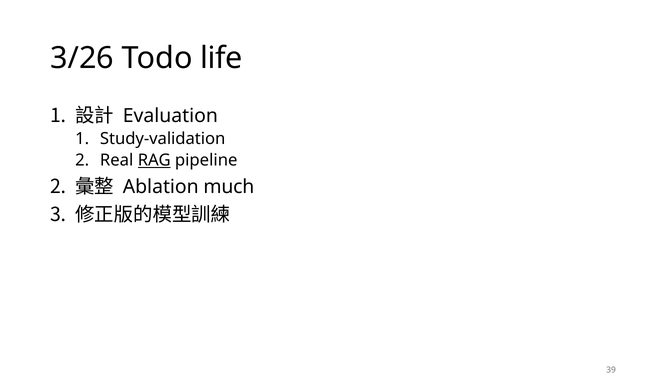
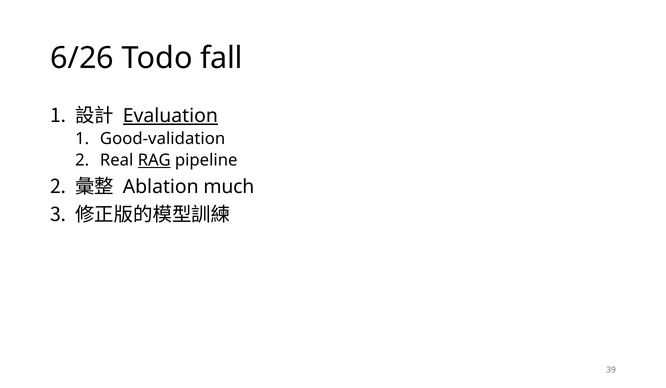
3/26: 3/26 -> 6/26
life: life -> fall
Evaluation underline: none -> present
Study-validation: Study-validation -> Good-validation
